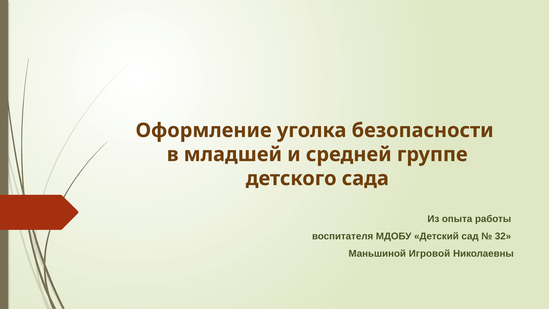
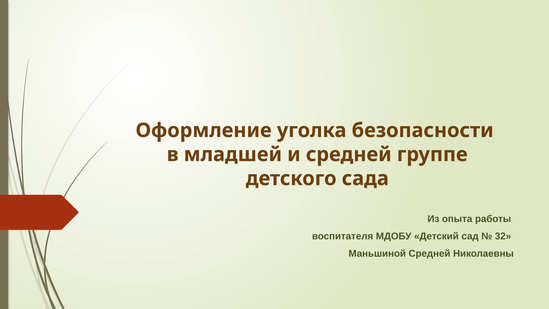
Маньшиной Игровой: Игровой -> Средней
